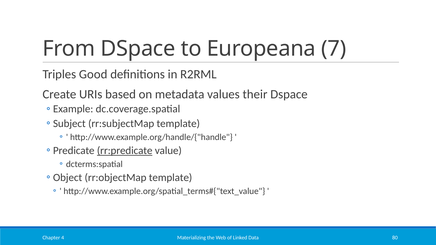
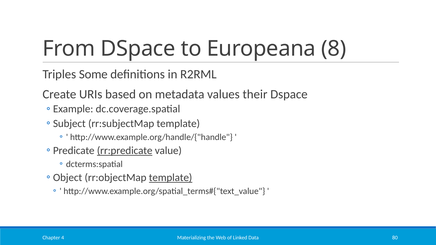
7: 7 -> 8
Good: Good -> Some
template at (171, 178) underline: none -> present
